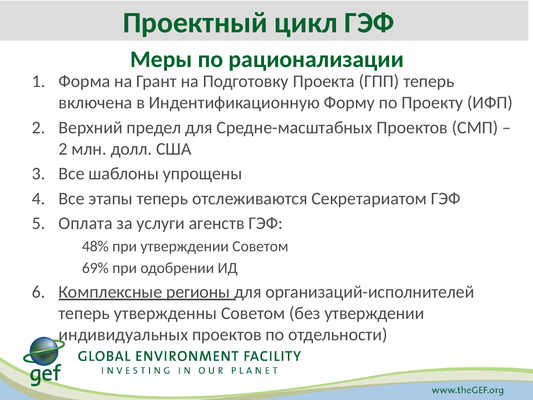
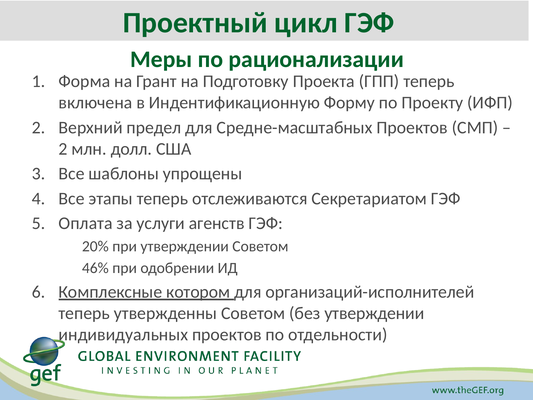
48%: 48% -> 20%
69%: 69% -> 46%
регионы: регионы -> котором
